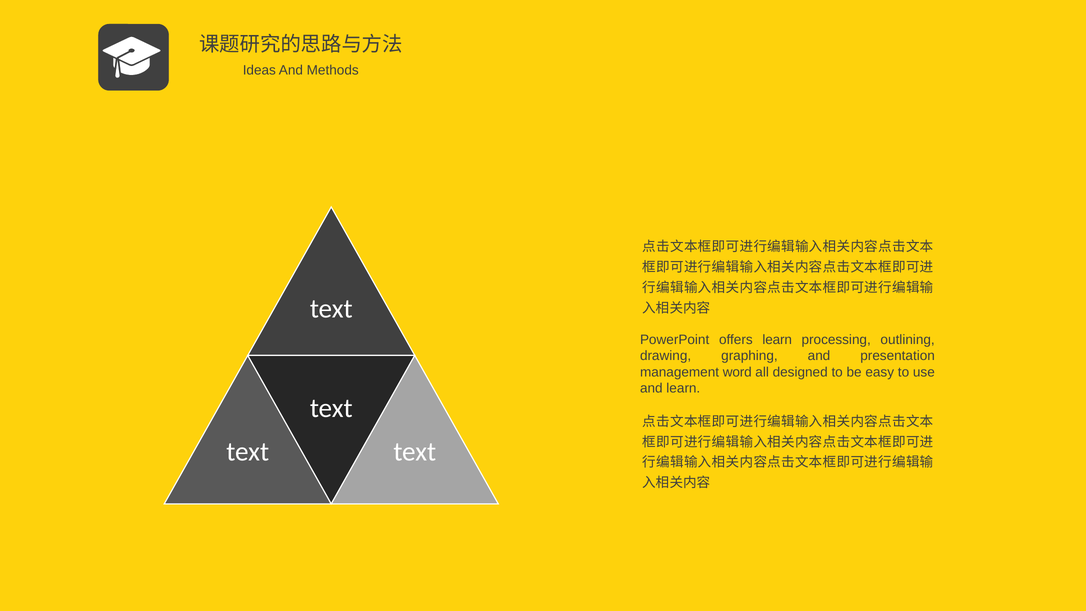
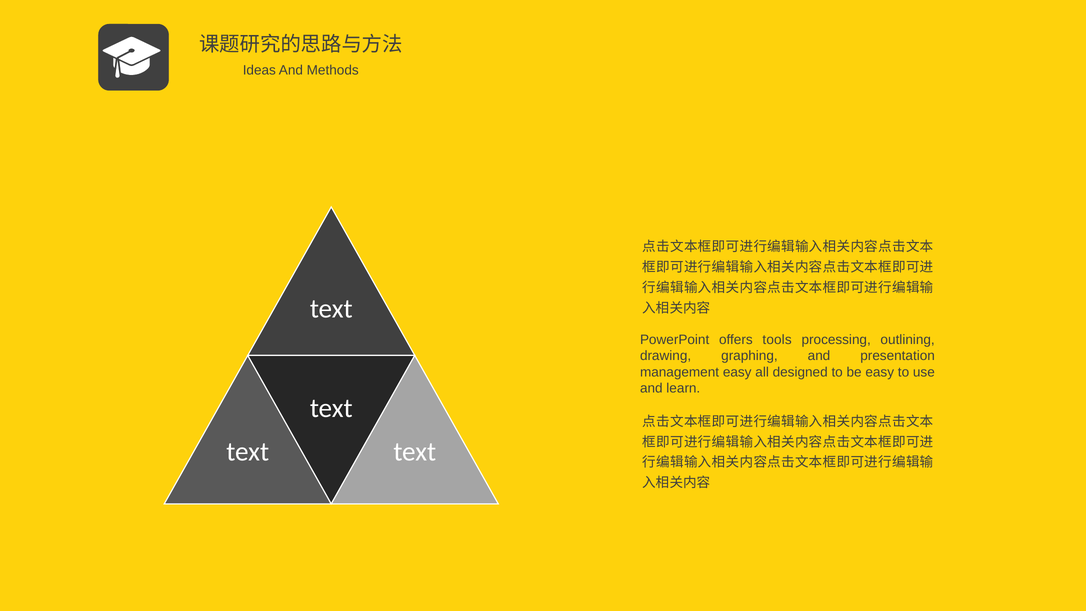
offers learn: learn -> tools
management word: word -> easy
